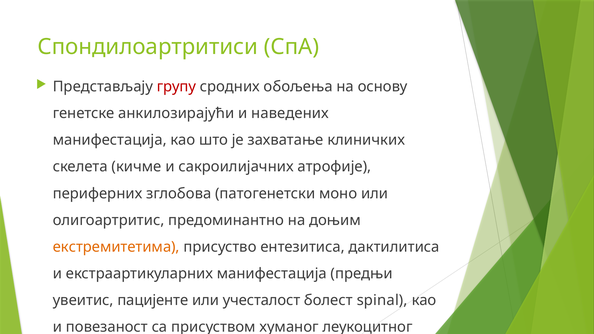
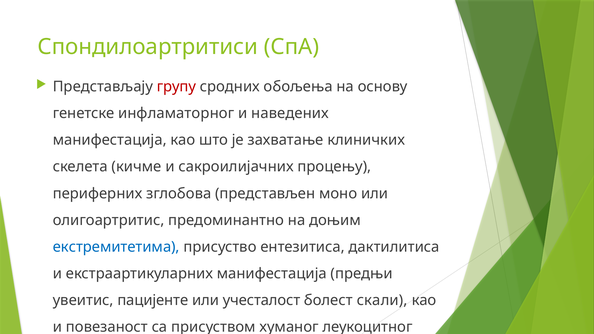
анкилозирајући: анкилозирајући -> инфламаторног
атрофије: атрофије -> процењу
патогенетски: патогенетски -> представљен
екстремитетима colour: orange -> blue
spinal: spinal -> скали
